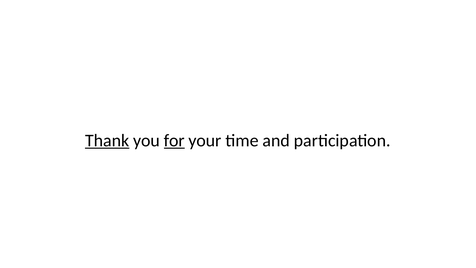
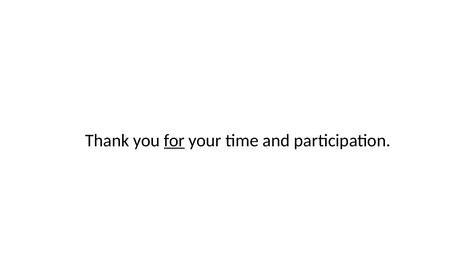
Thank underline: present -> none
